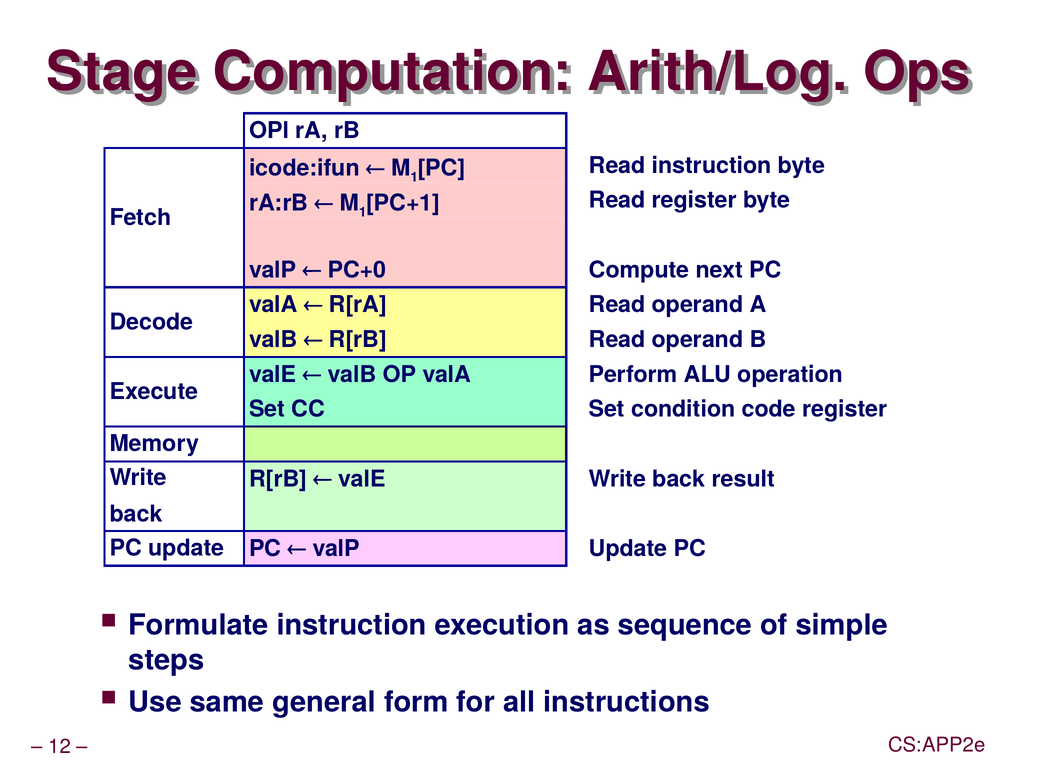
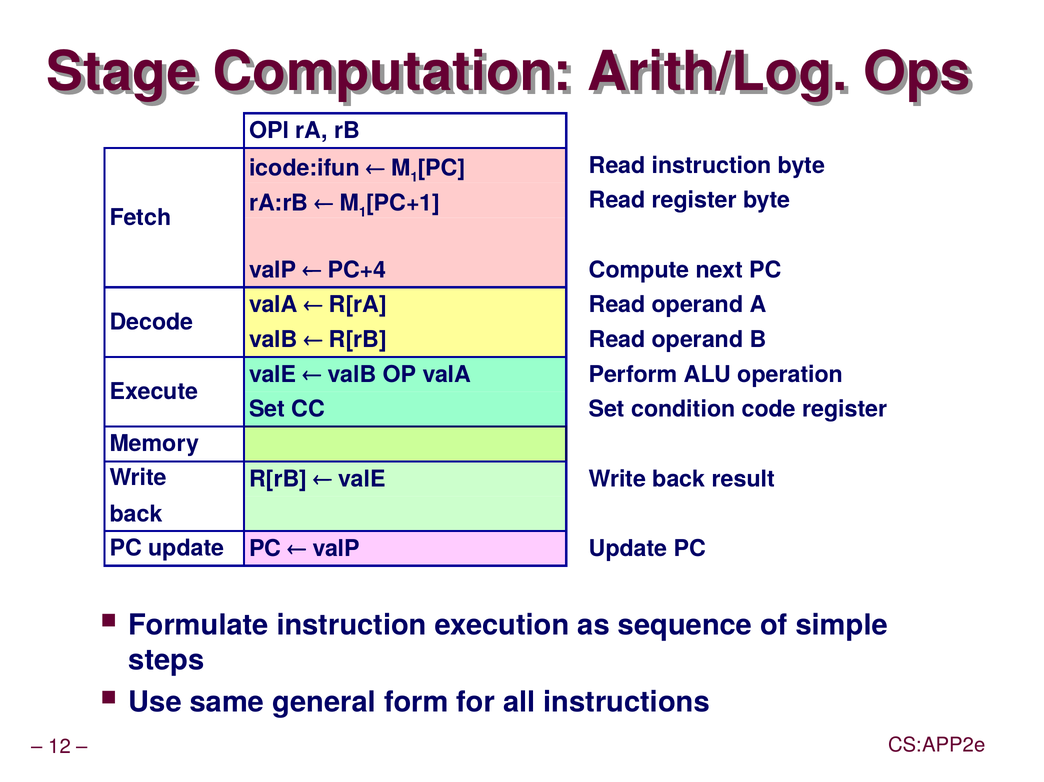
PC+0: PC+0 -> PC+4
